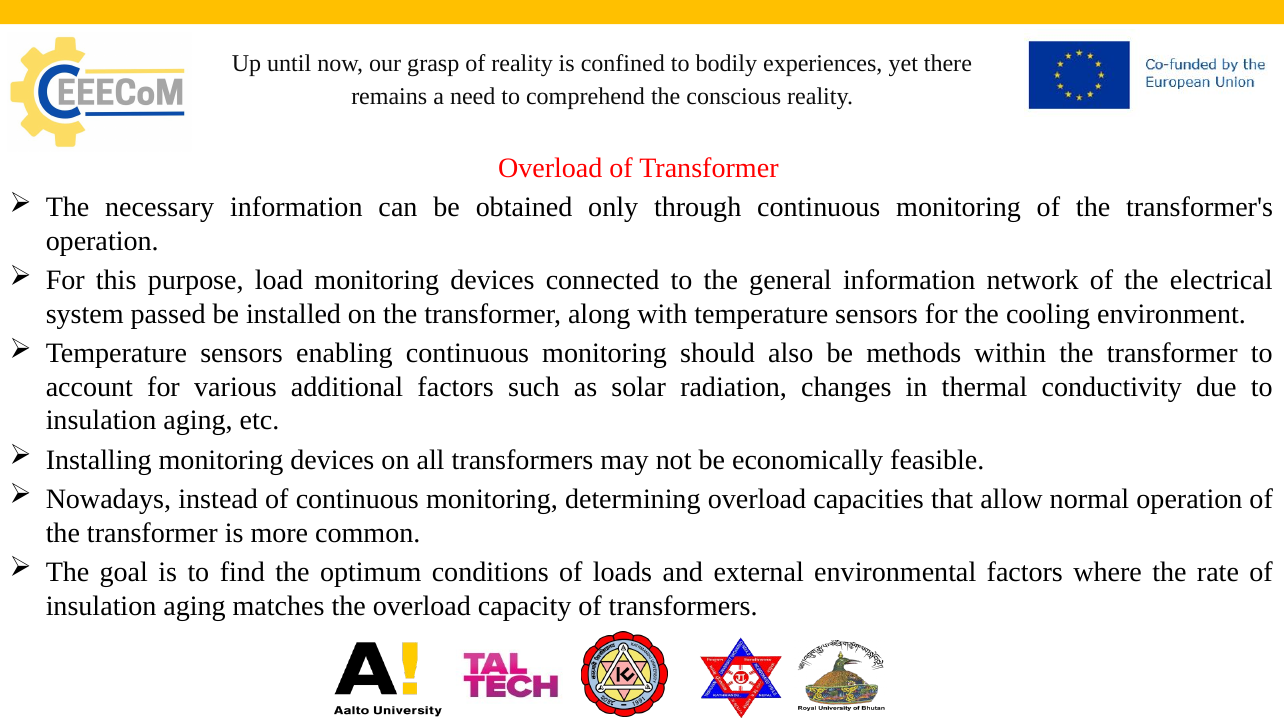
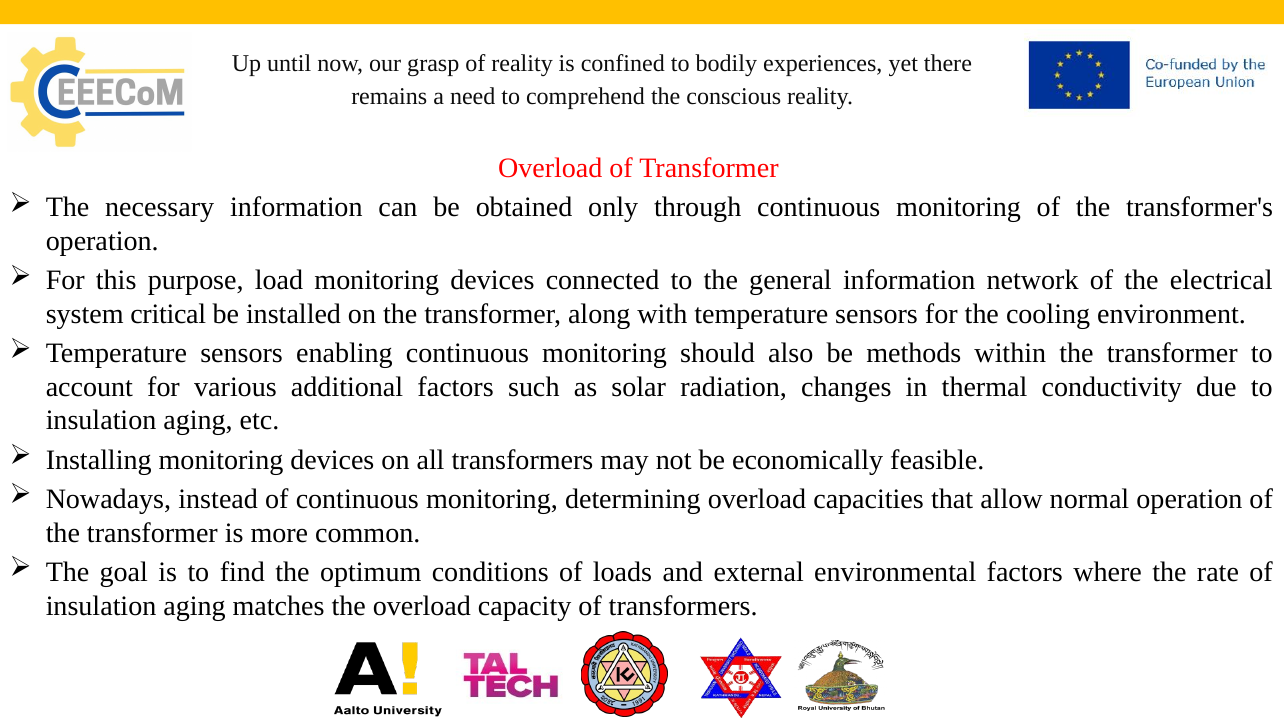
passed: passed -> critical
